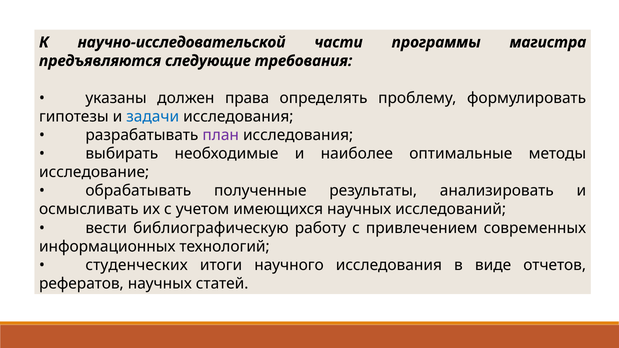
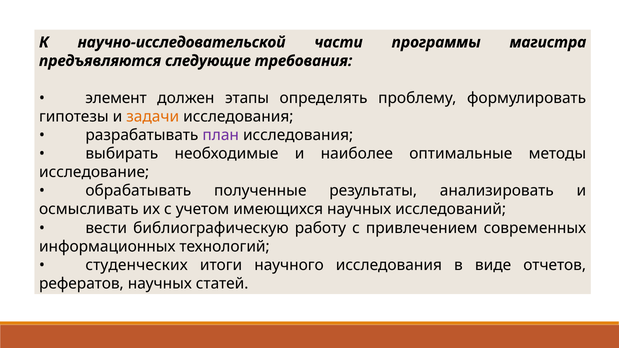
указаны: указаны -> элемент
права: права -> этапы
задачи colour: blue -> orange
